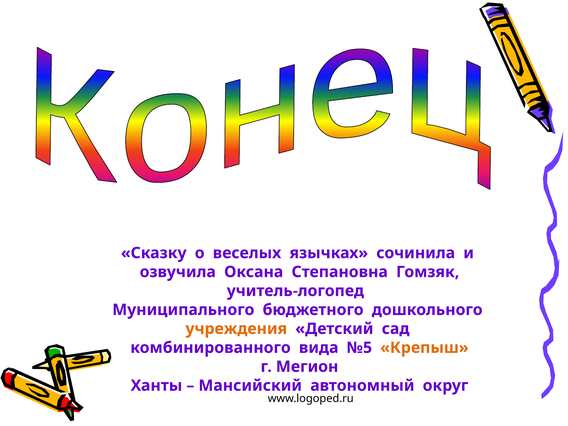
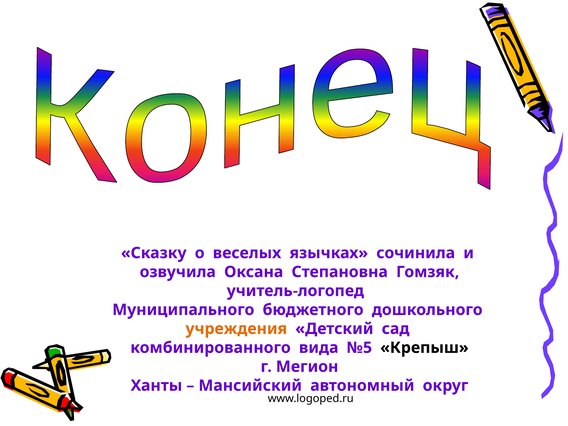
Крепыш colour: orange -> black
